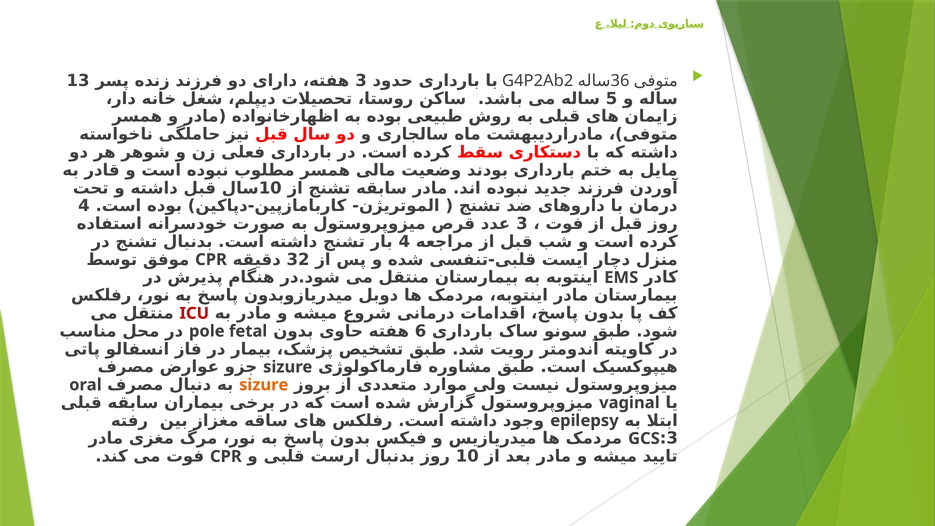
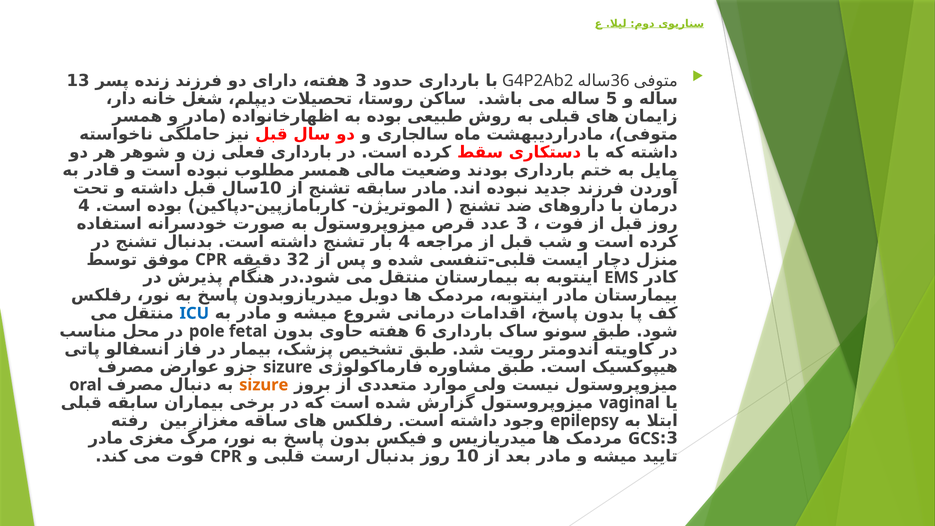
ICU colour: red -> blue
